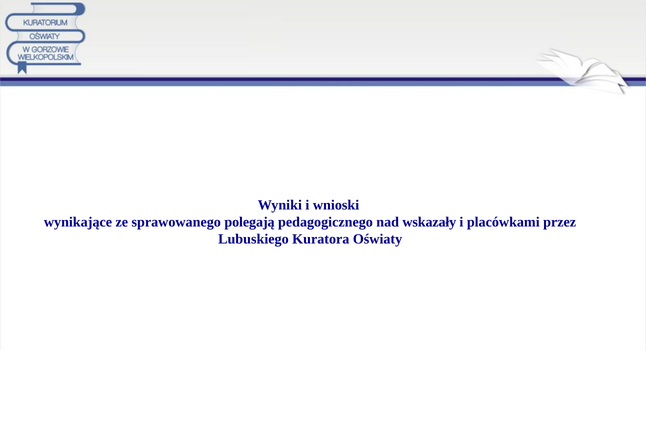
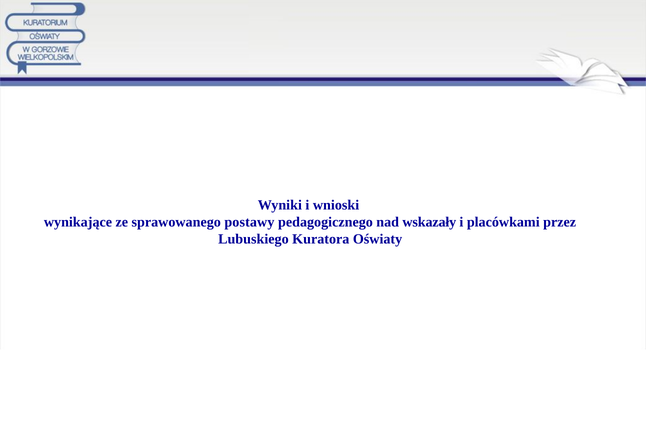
polegają: polegają -> postawy
